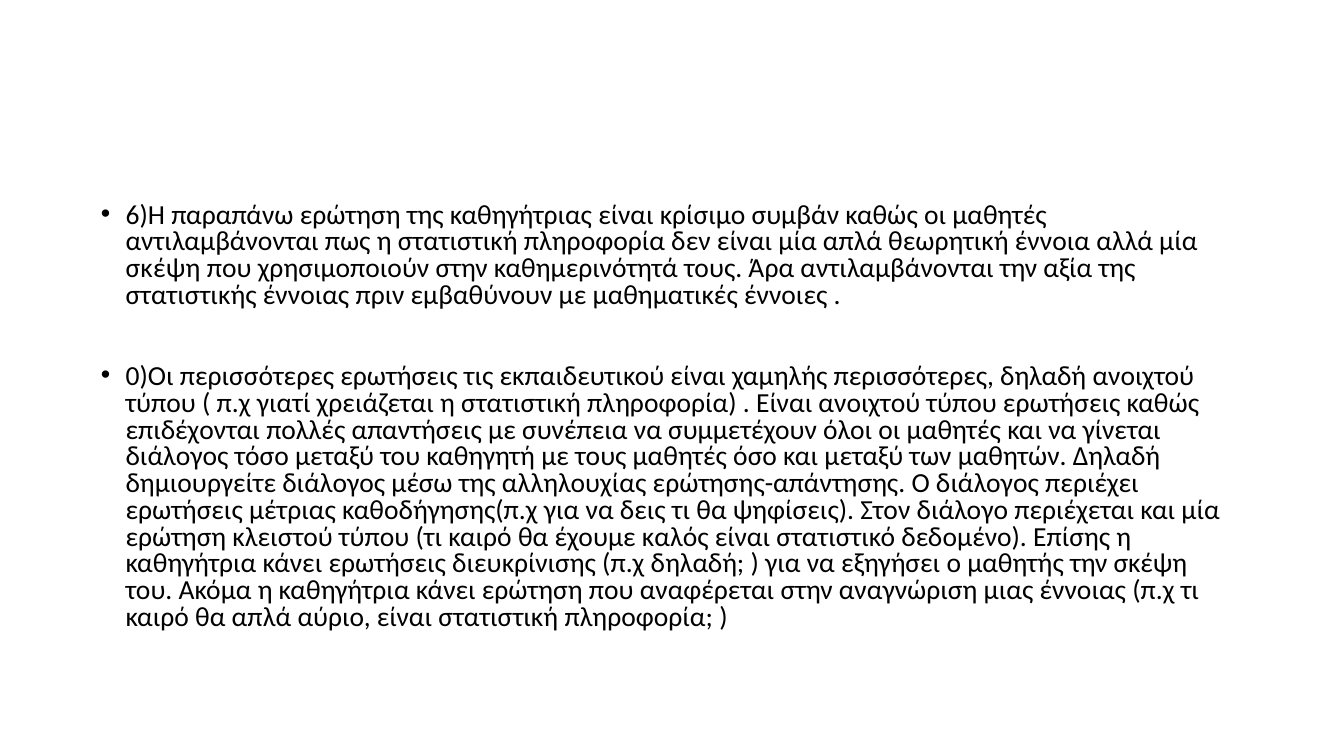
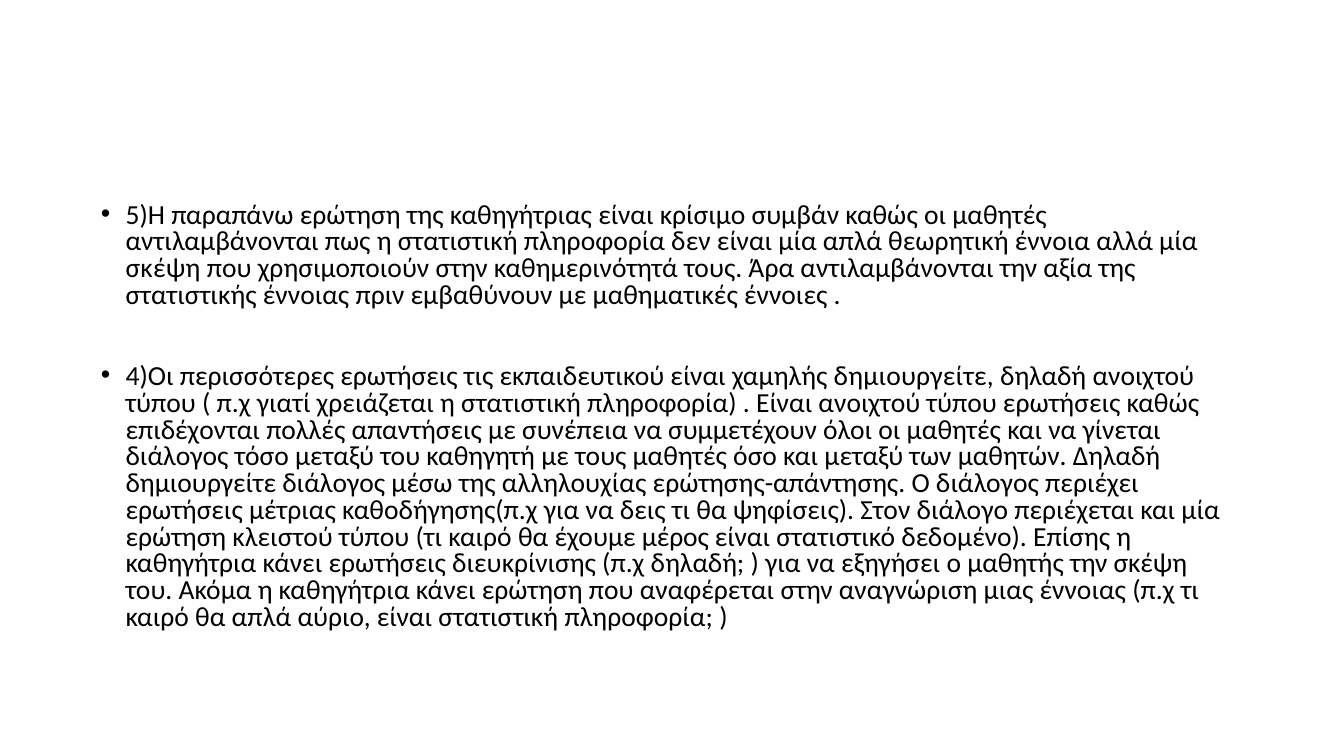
6)Η: 6)Η -> 5)Η
0)Οι: 0)Οι -> 4)Οι
χαμηλής περισσότερες: περισσότερες -> δημιουργείτε
καλός: καλός -> μέρος
